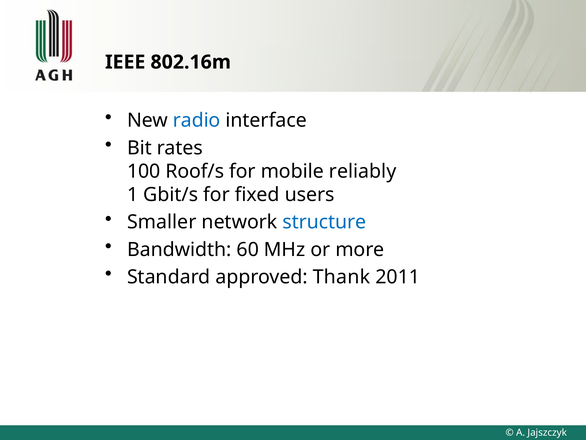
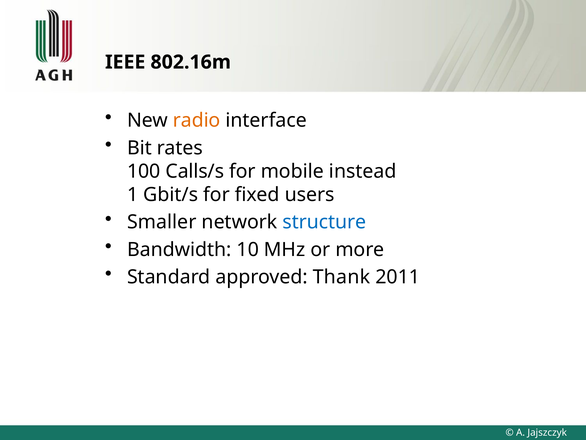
radio colour: blue -> orange
Roof/s: Roof/s -> Calls/s
reliably: reliably -> instead
60: 60 -> 10
